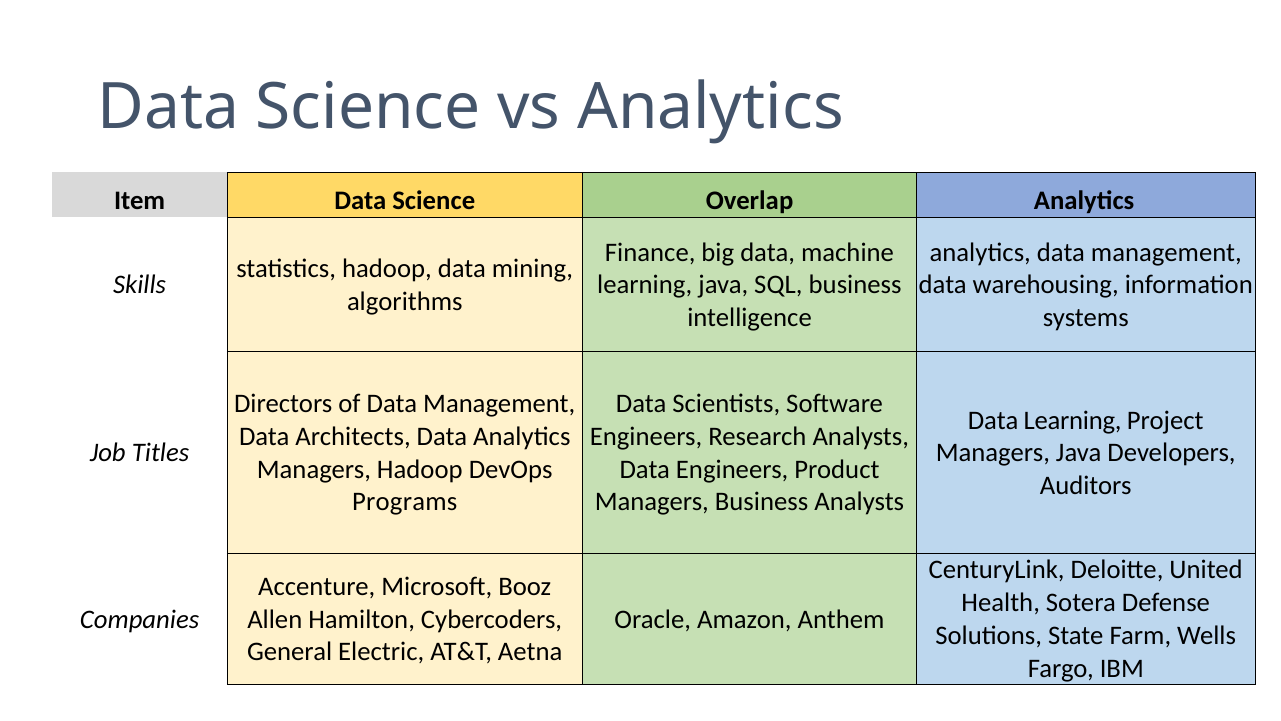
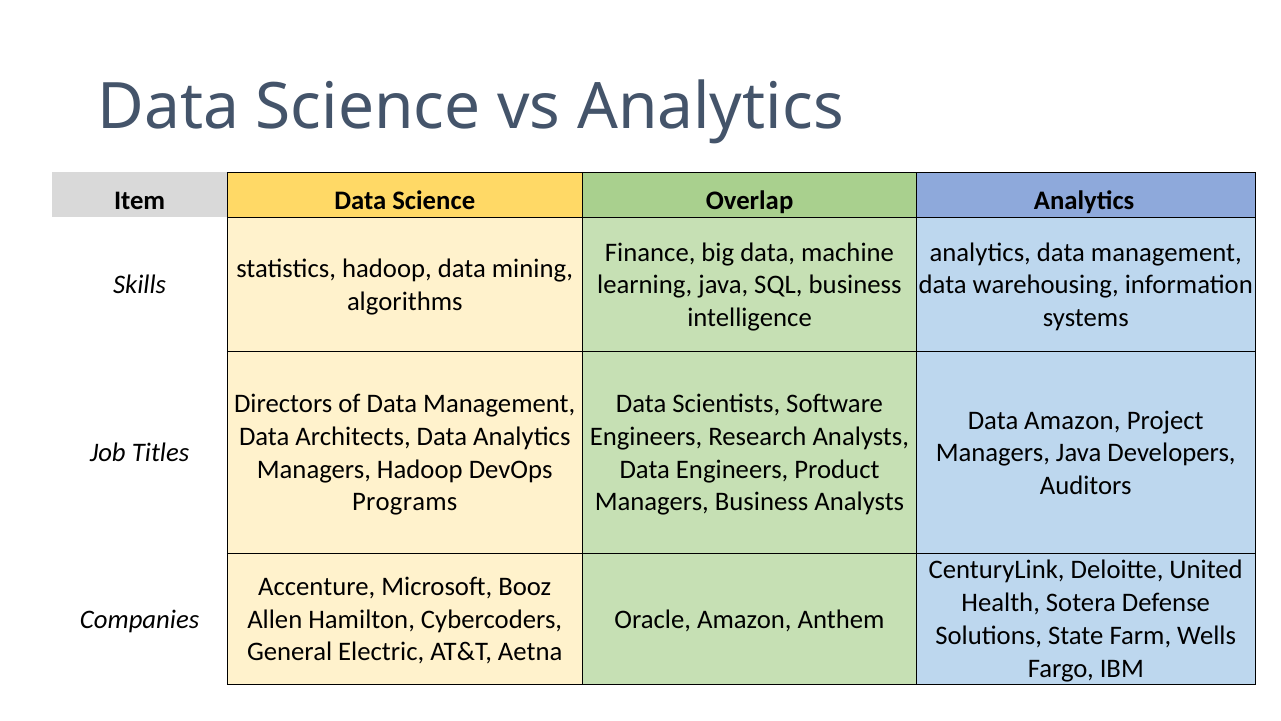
Data Learning: Learning -> Amazon
